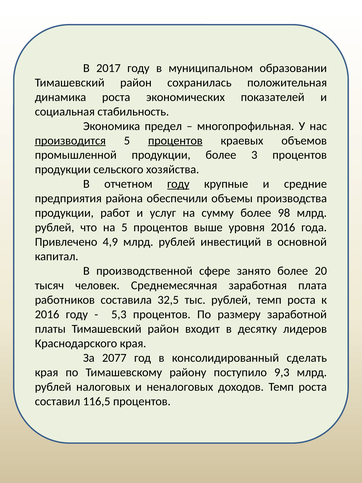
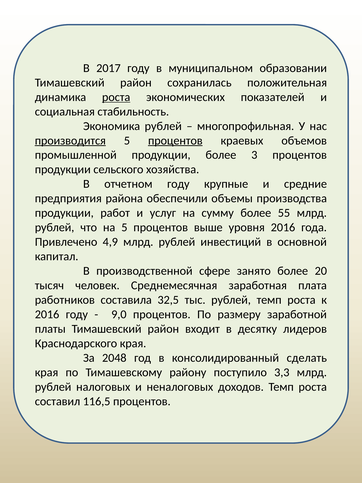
роста at (116, 97) underline: none -> present
Экономика предел: предел -> рублей
году at (178, 184) underline: present -> none
98: 98 -> 55
5,3: 5,3 -> 9,0
2077: 2077 -> 2048
9,3: 9,3 -> 3,3
